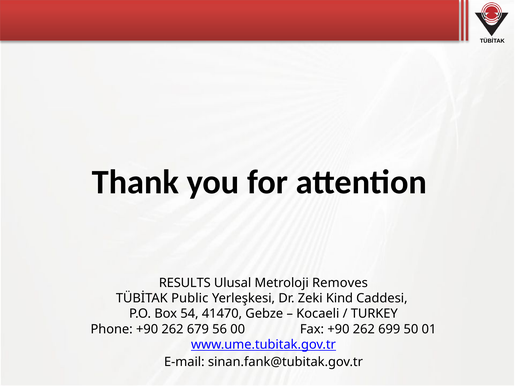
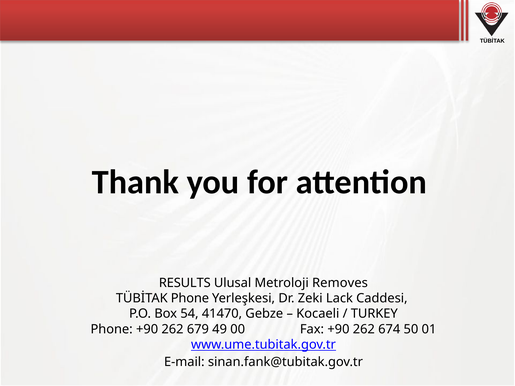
TÜBİTAK Public: Public -> Phone
Kind: Kind -> Lack
56: 56 -> 49
699: 699 -> 674
